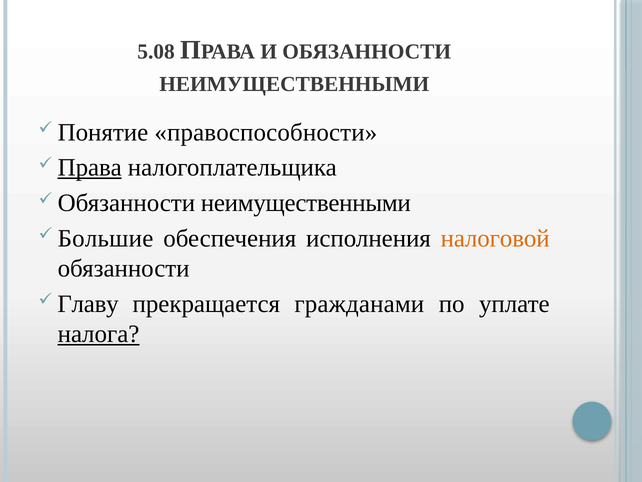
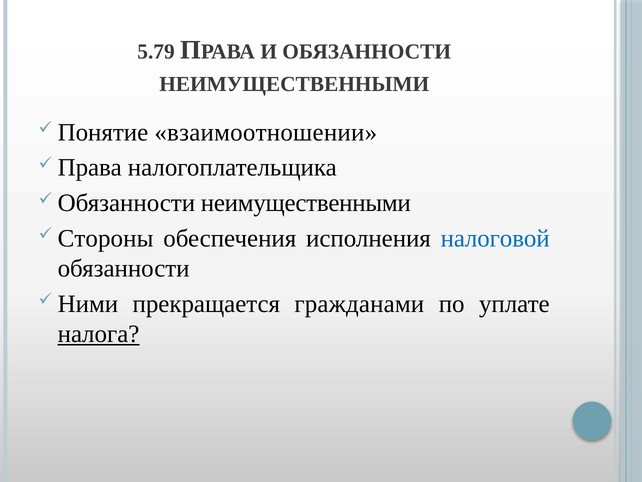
5.08: 5.08 -> 5.79
правоспособности: правоспособности -> взаимоотношении
Права underline: present -> none
Большие: Большие -> Стороны
налоговой colour: orange -> blue
Главу: Главу -> Ними
